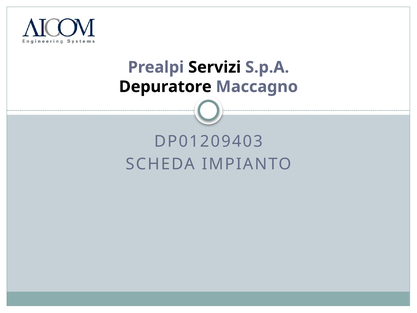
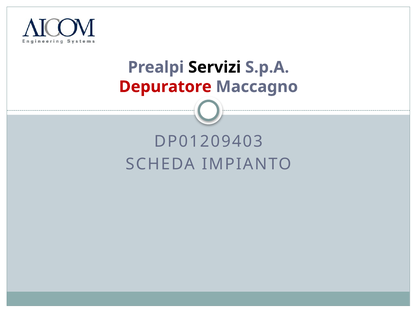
Depuratore colour: black -> red
